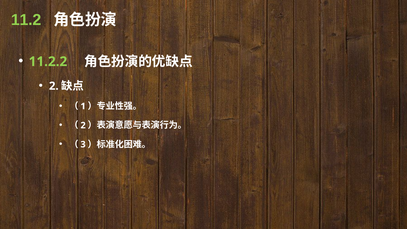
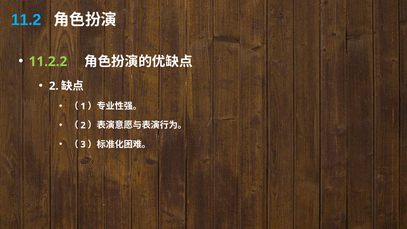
11.2 colour: light green -> light blue
